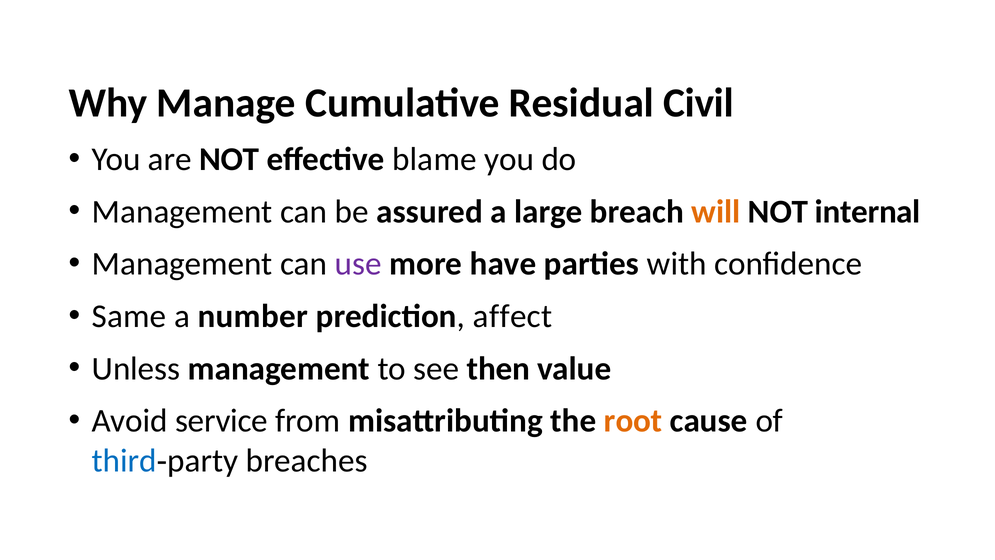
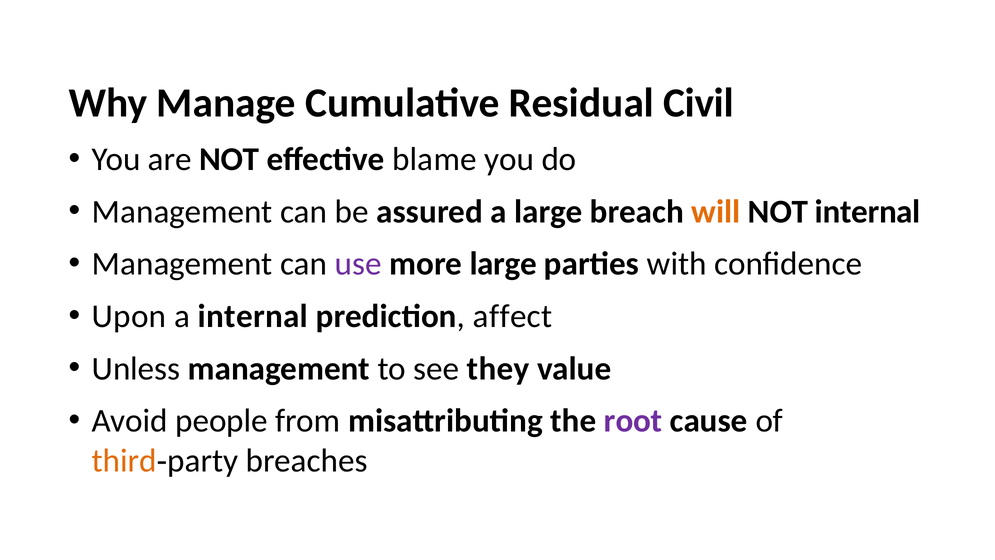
more have: have -> large
Same: Same -> Upon
a number: number -> internal
then: then -> they
service: service -> people
root colour: orange -> purple
third colour: blue -> orange
